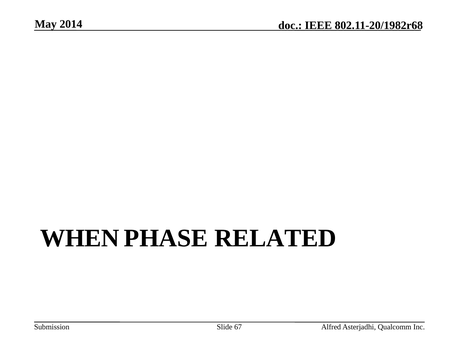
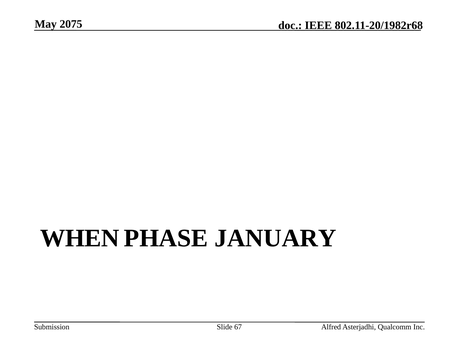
2014: 2014 -> 2075
RELATED: RELATED -> JANUARY
